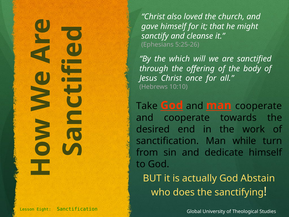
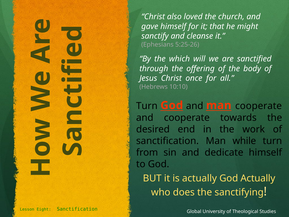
Take at (147, 106): Take -> Turn
God Abstain: Abstain -> Actually
